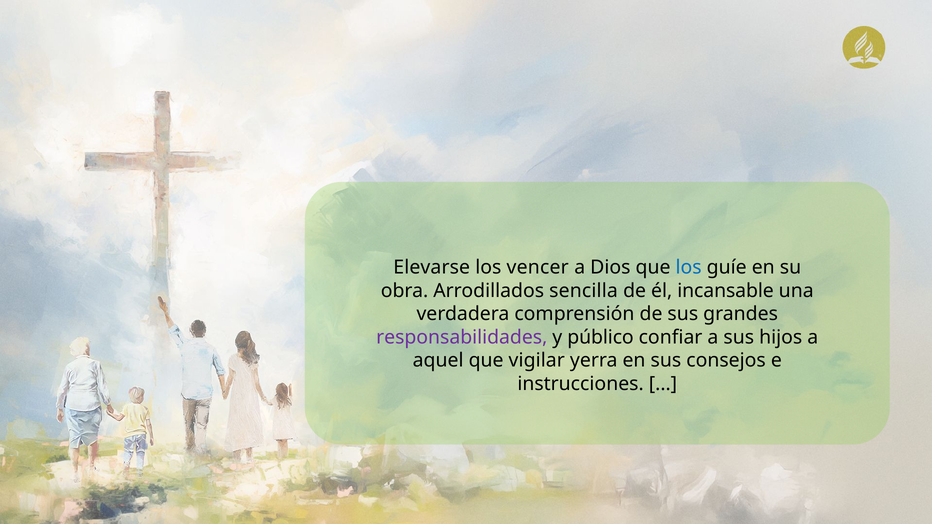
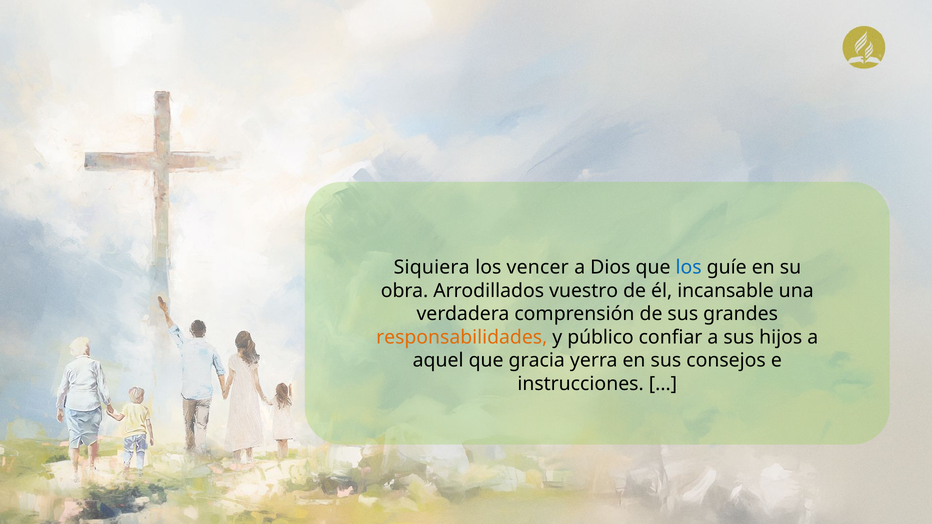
Elevarse: Elevarse -> Siquiera
sencilla: sencilla -> vuestro
responsabilidades colour: purple -> orange
vigilar: vigilar -> gracia
